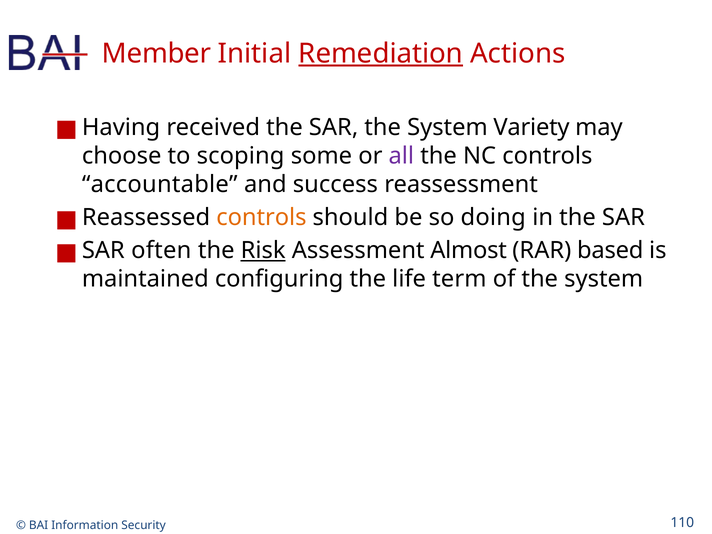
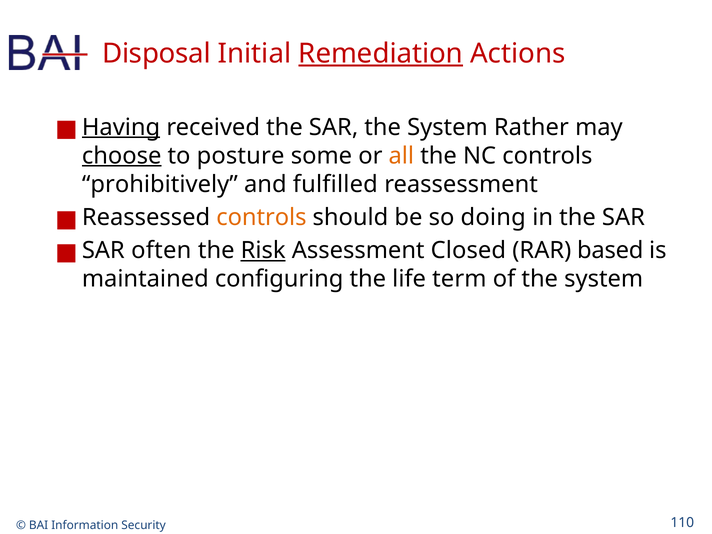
Member: Member -> Disposal
Having underline: none -> present
Variety: Variety -> Rather
choose underline: none -> present
scoping: scoping -> posture
all colour: purple -> orange
accountable: accountable -> prohibitively
success: success -> fulfilled
Almost: Almost -> Closed
